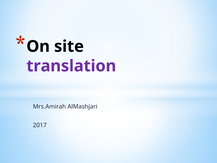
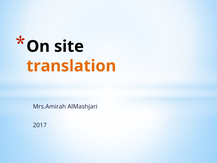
translation colour: purple -> orange
